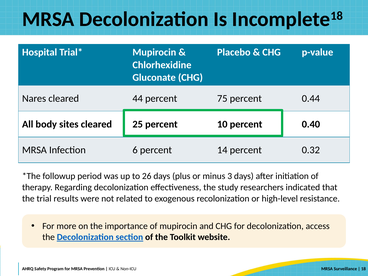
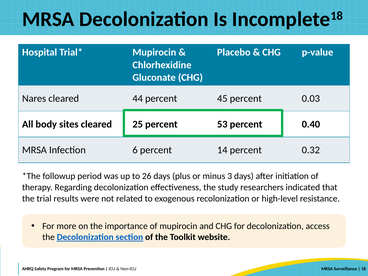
75: 75 -> 45
0.44: 0.44 -> 0.03
10: 10 -> 53
